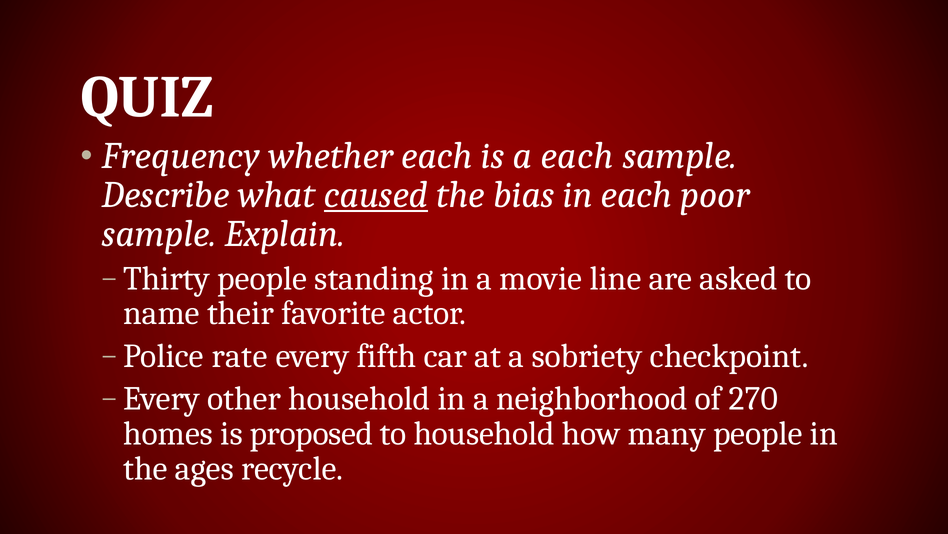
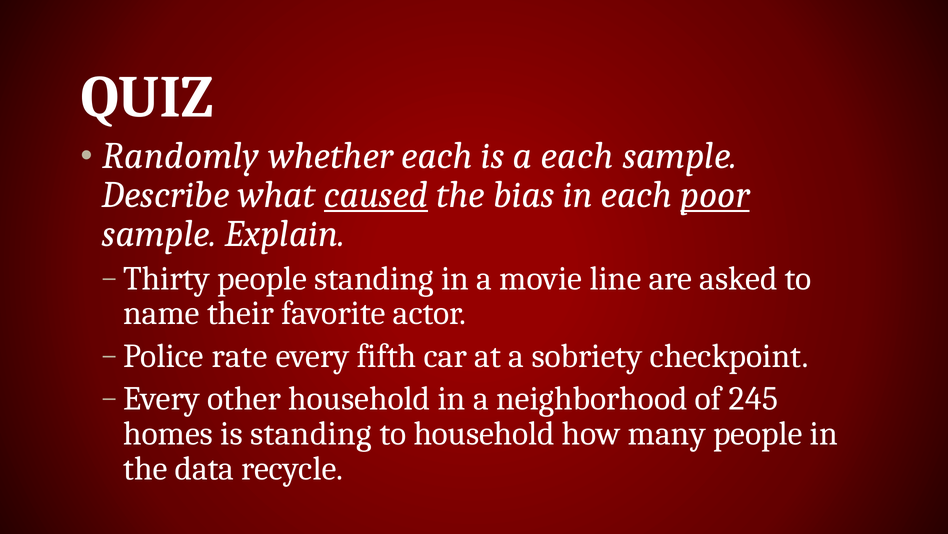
Frequency: Frequency -> Randomly
poor underline: none -> present
270: 270 -> 245
is proposed: proposed -> standing
ages: ages -> data
